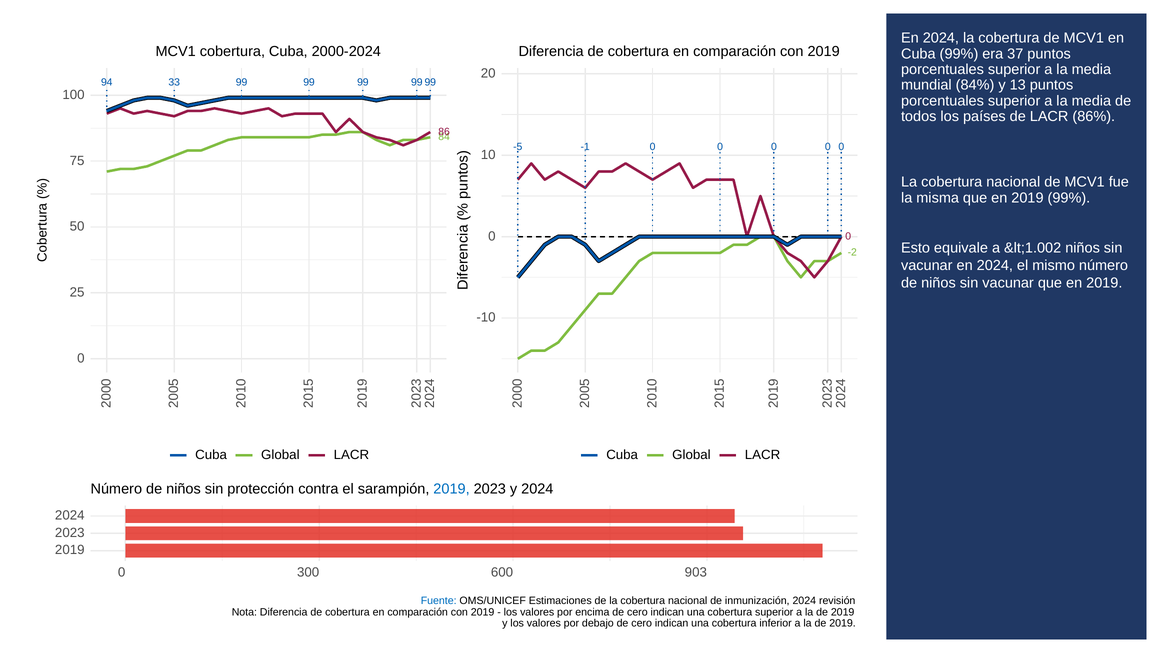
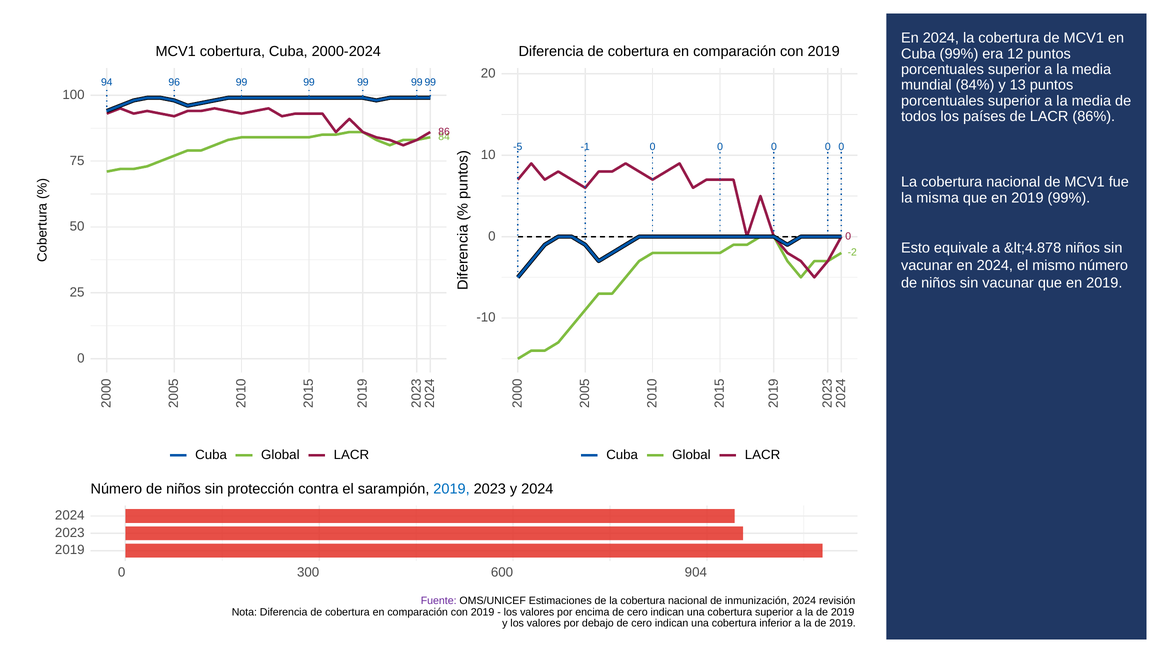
37: 37 -> 12
33: 33 -> 96
&lt;1.002: &lt;1.002 -> &lt;4.878
903: 903 -> 904
Fuente colour: blue -> purple
